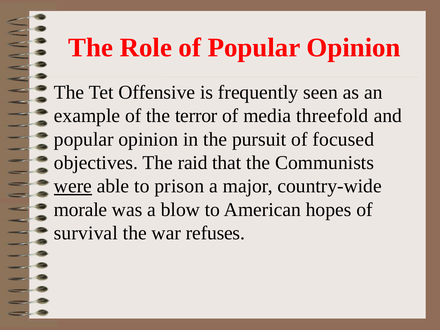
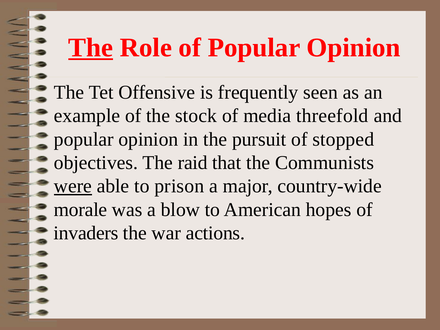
The at (91, 48) underline: none -> present
terror: terror -> stock
focused: focused -> stopped
survival: survival -> invaders
refuses: refuses -> actions
